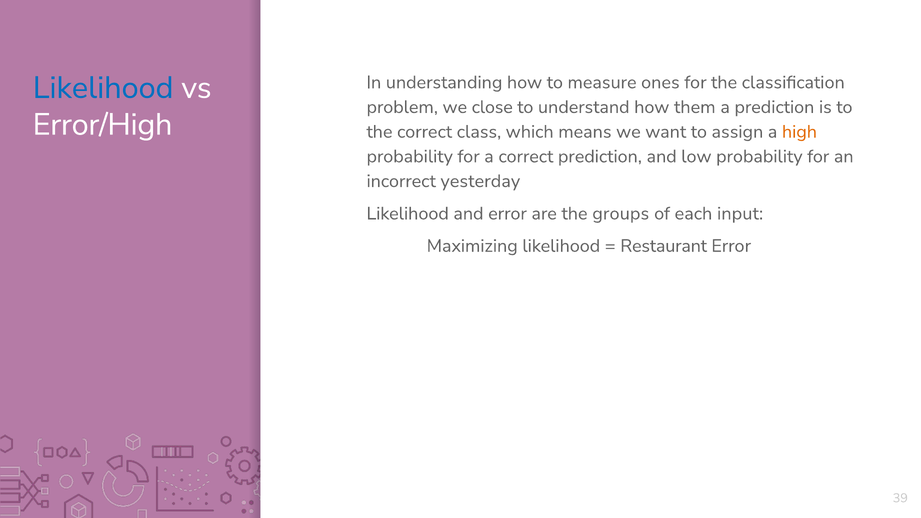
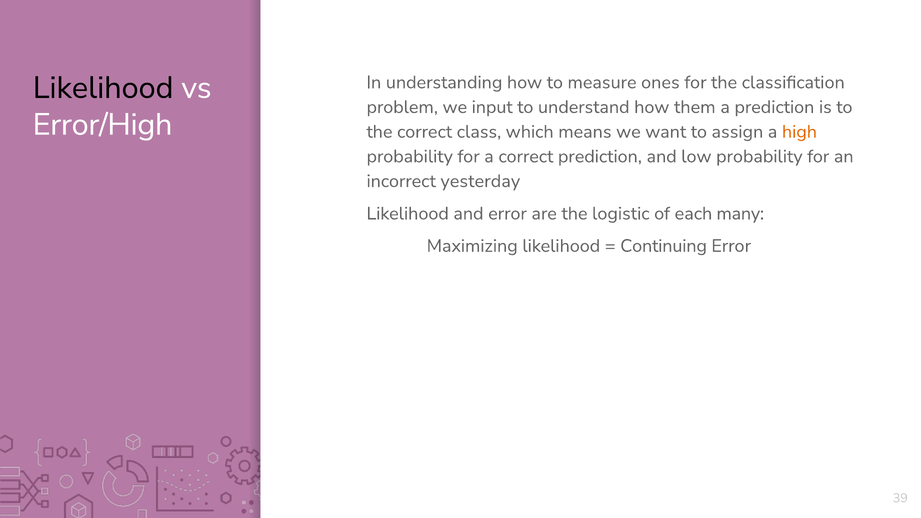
Likelihood at (103, 88) colour: blue -> black
close: close -> input
groups: groups -> logistic
input: input -> many
Restaurant: Restaurant -> Continuing
